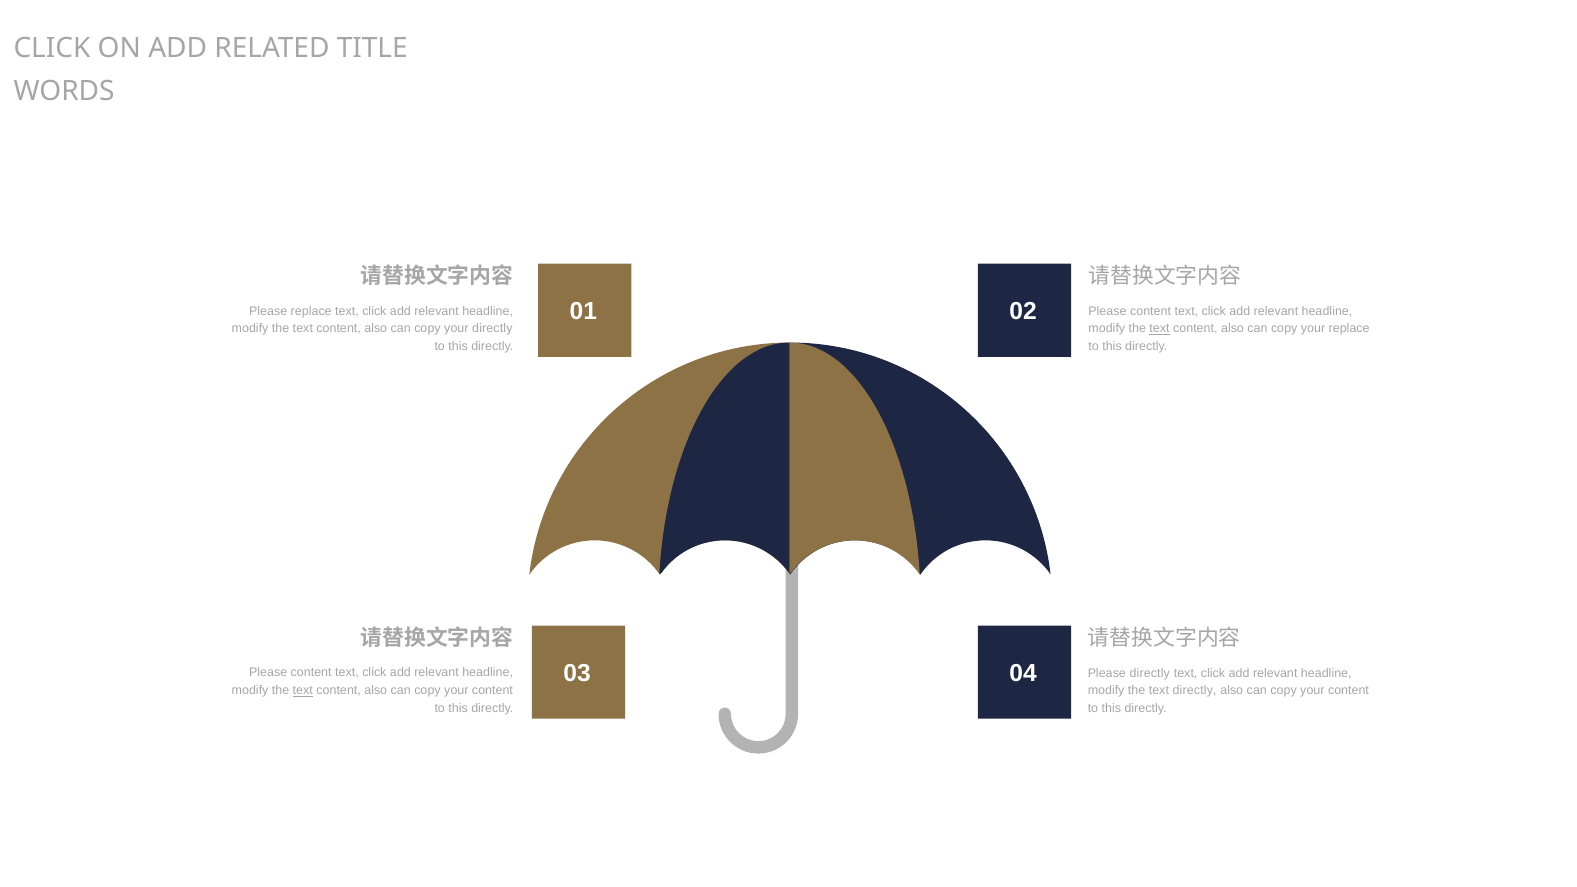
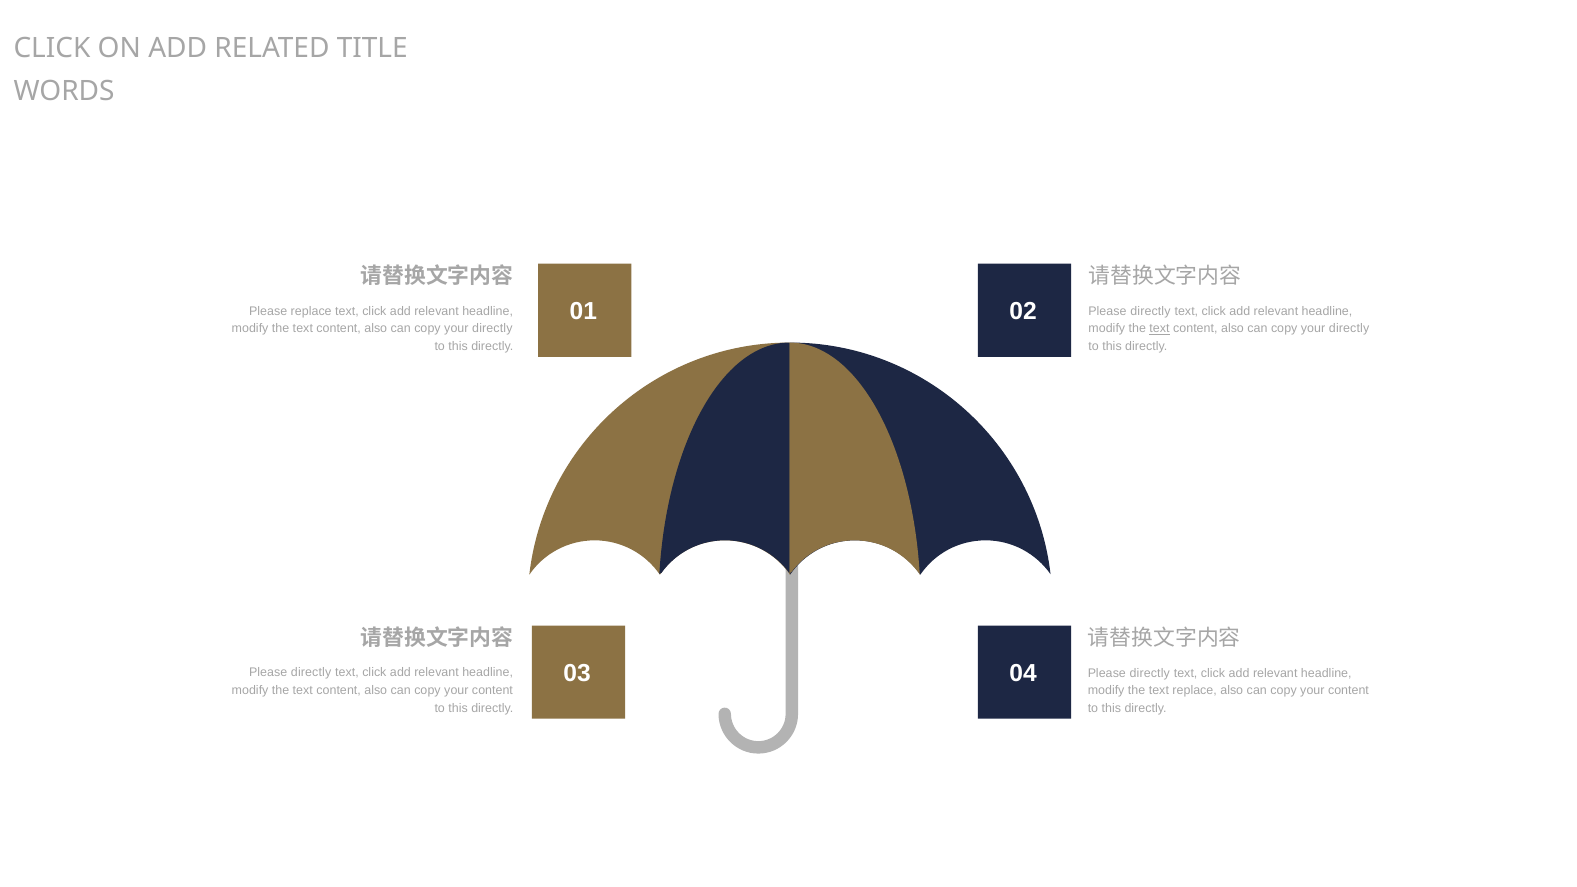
content at (1151, 311): content -> directly
replace at (1349, 329): replace -> directly
content at (311, 673): content -> directly
text at (303, 691) underline: present -> none
text directly: directly -> replace
